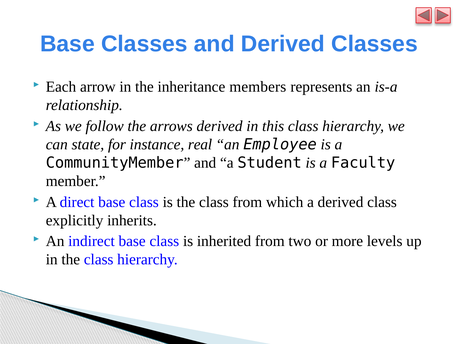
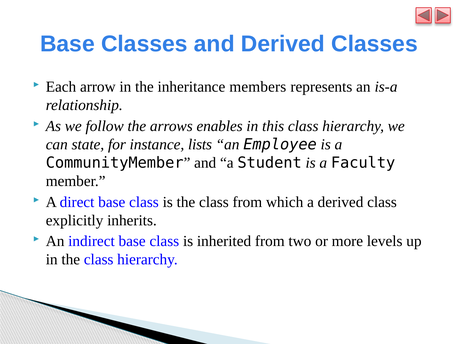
arrows derived: derived -> enables
real: real -> lists
